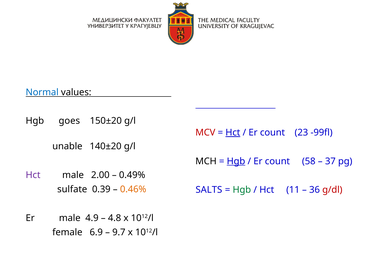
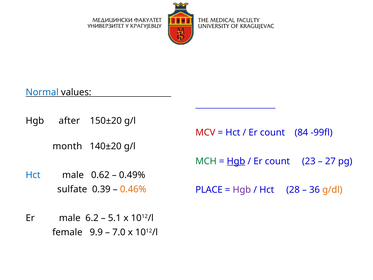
goes: goes -> after
Hct at (233, 132) underline: present -> none
23: 23 -> 84
unable: unable -> month
MCH colour: black -> green
58: 58 -> 23
37: 37 -> 27
Hct at (33, 175) colour: purple -> blue
2.00: 2.00 -> 0.62
SALTS: SALTS -> PLACE
Hgb at (242, 190) colour: green -> purple
11: 11 -> 28
g/dl colour: red -> orange
4.9: 4.9 -> 6.2
4.8: 4.8 -> 5.1
6.9: 6.9 -> 9.9
9.7: 9.7 -> 7.0
